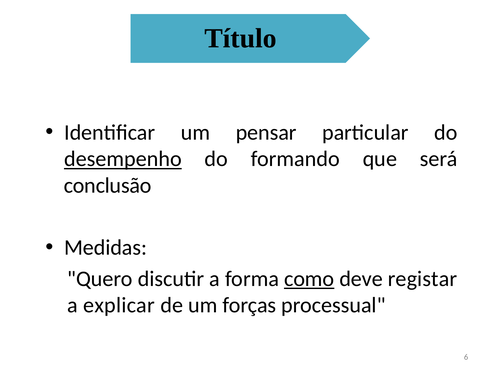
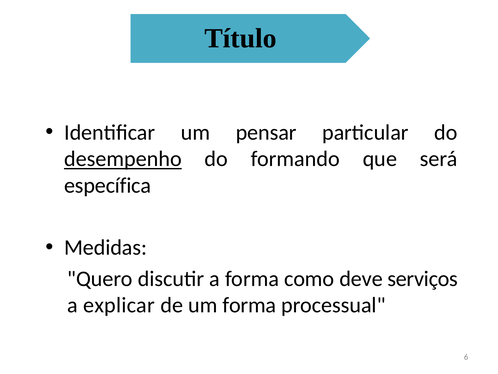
conclusão: conclusão -> específica
como underline: present -> none
registar: registar -> serviços
um forças: forças -> forma
